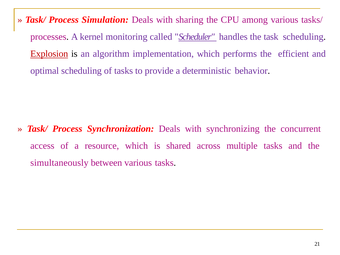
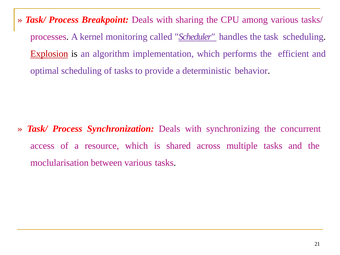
Simulation: Simulation -> Breakpoint
simultaneously: simultaneously -> moclularisation
